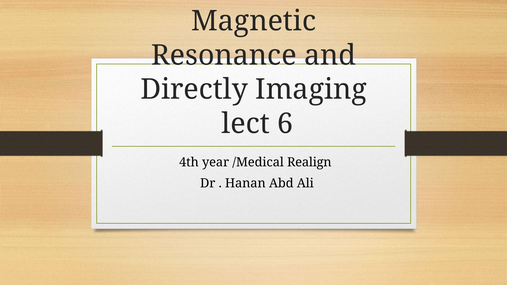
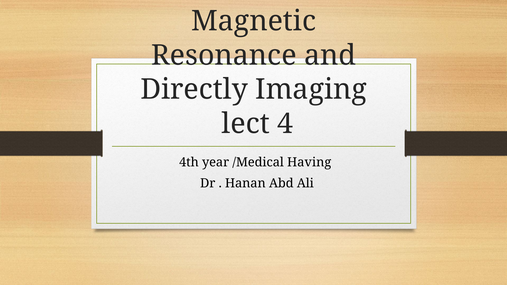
6: 6 -> 4
Realign: Realign -> Having
